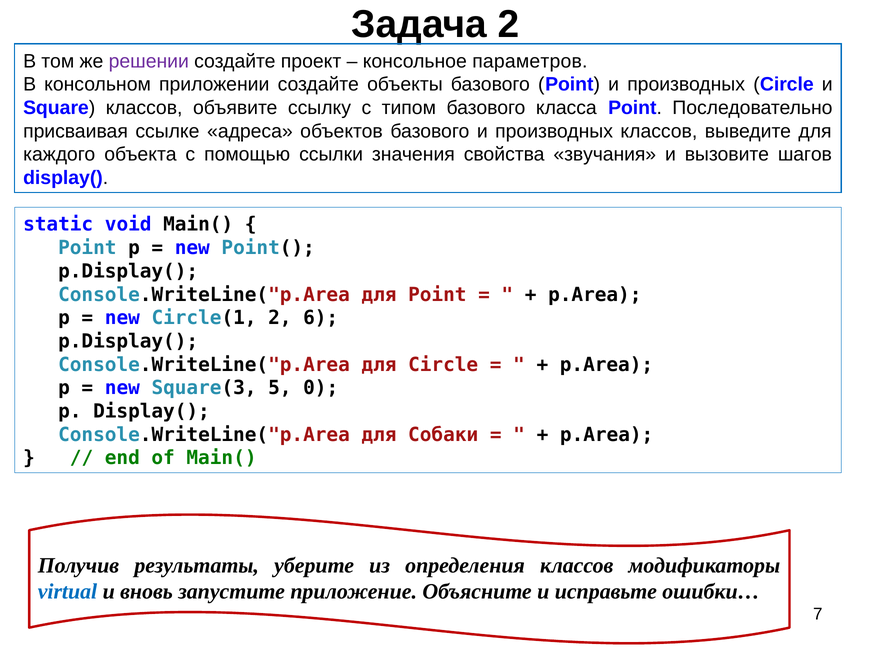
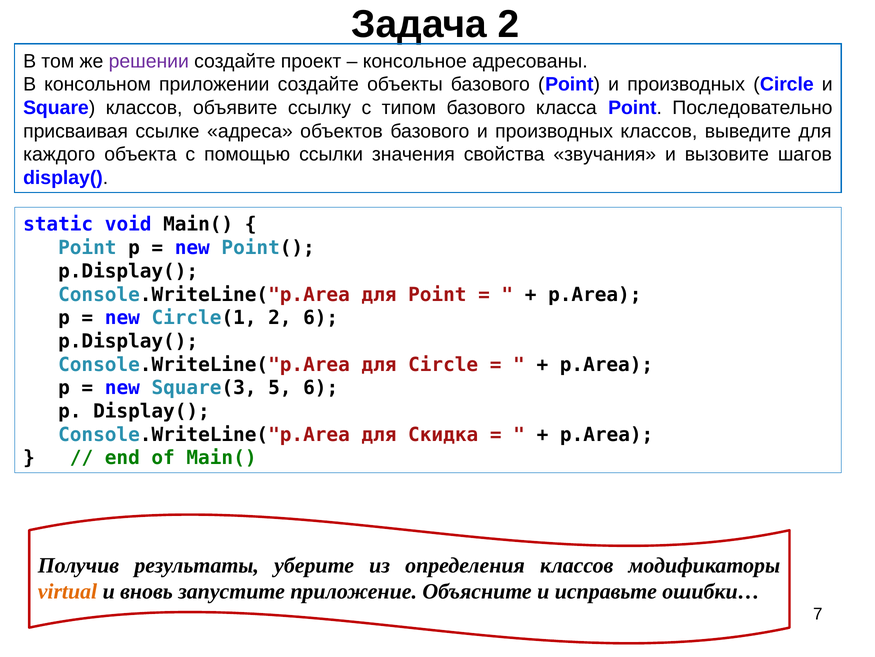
параметров: параметров -> адресованы
5 0: 0 -> 6
Собаки: Собаки -> Скидка
virtual colour: blue -> orange
